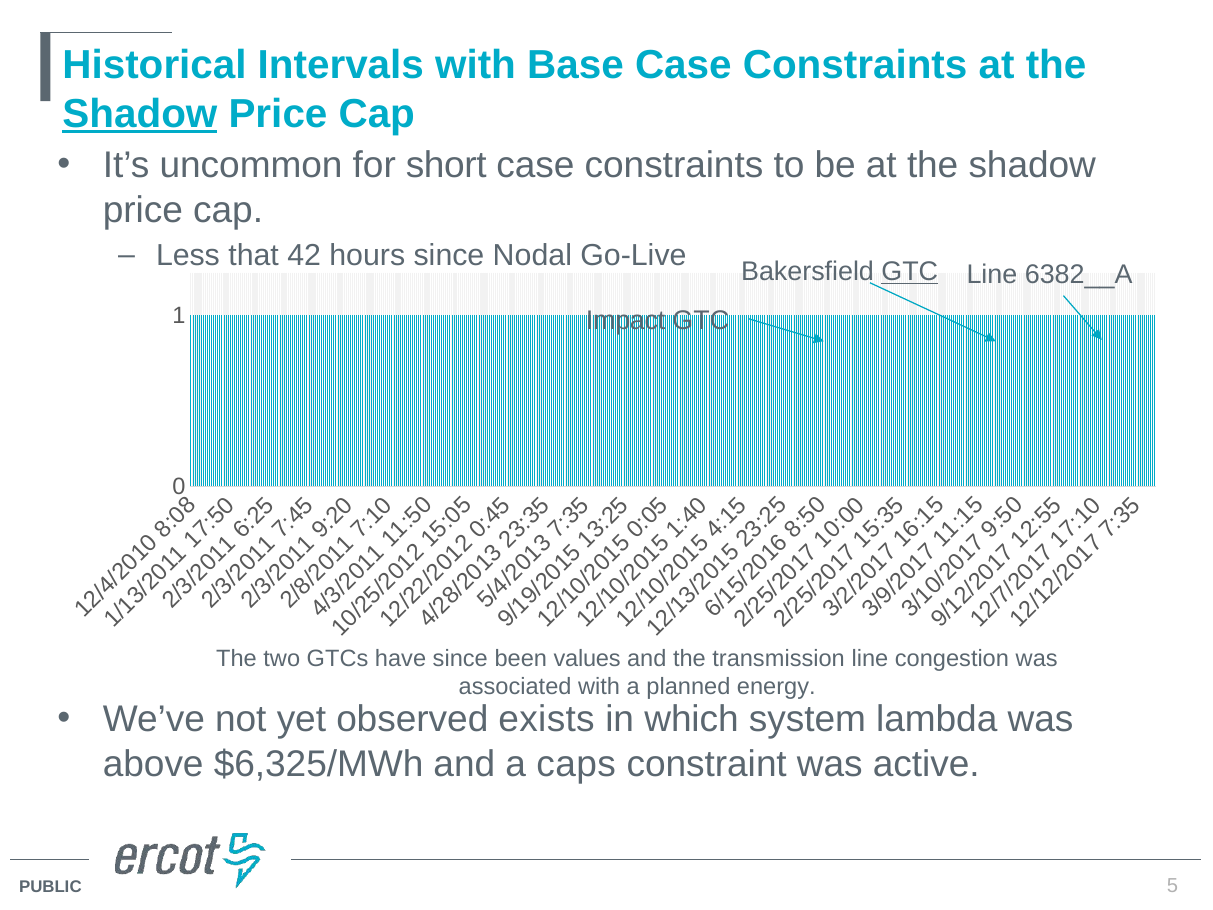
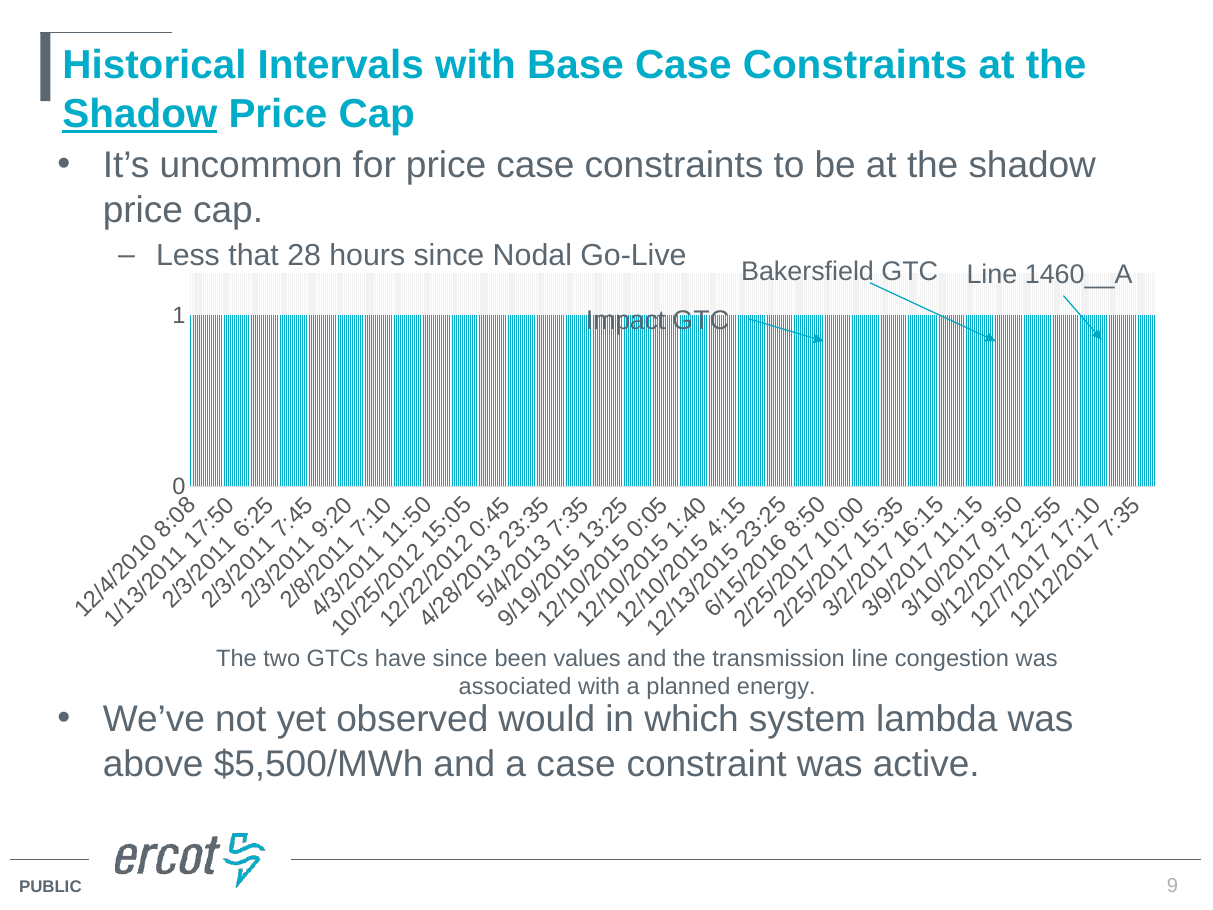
for short: short -> price
42: 42 -> 28
GTC at (910, 272) underline: present -> none
6382__A: 6382__A -> 1460__A
exists: exists -> would
$6,325/MWh: $6,325/MWh -> $5,500/MWh
a caps: caps -> case
5 at (1173, 886): 5 -> 9
